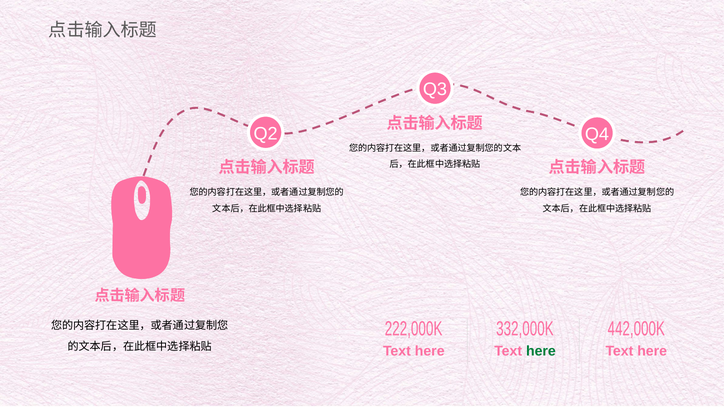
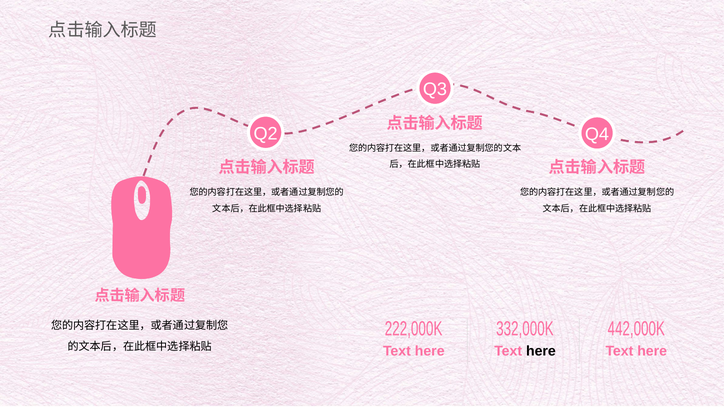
here at (541, 351) colour: green -> black
